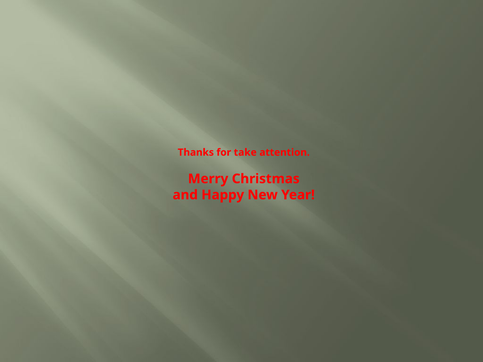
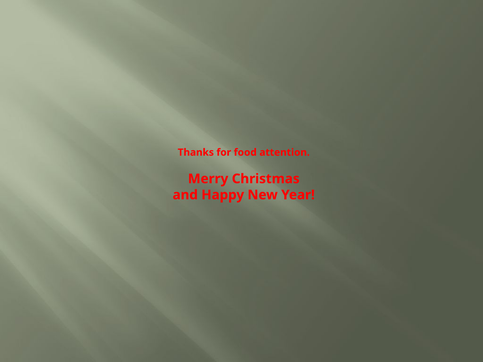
take: take -> food
